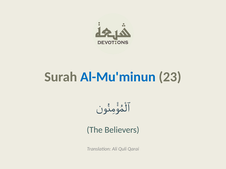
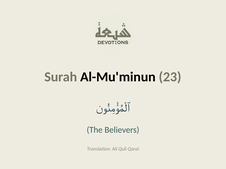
Al-Mu'minun colour: blue -> black
